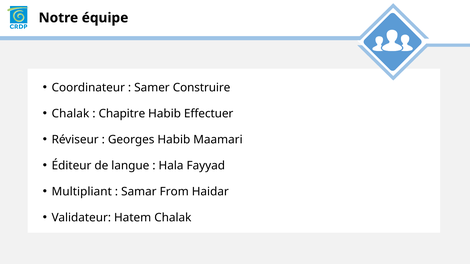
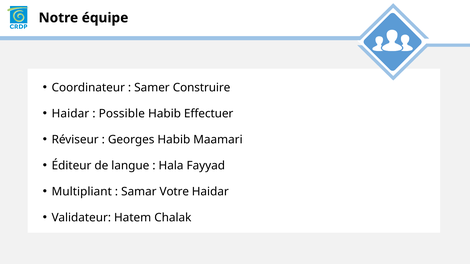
Chalak at (70, 114): Chalak -> Haidar
Chapitre: Chapitre -> Possible
From: From -> Votre
